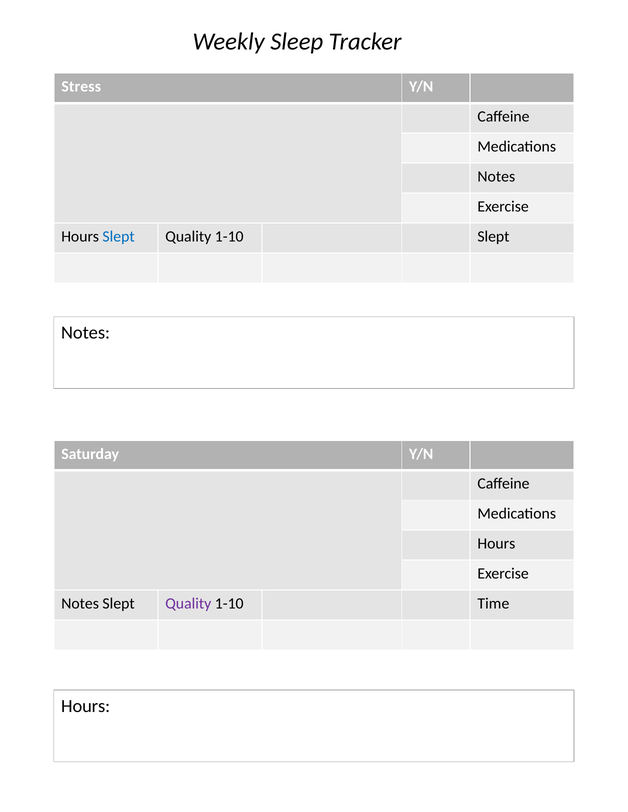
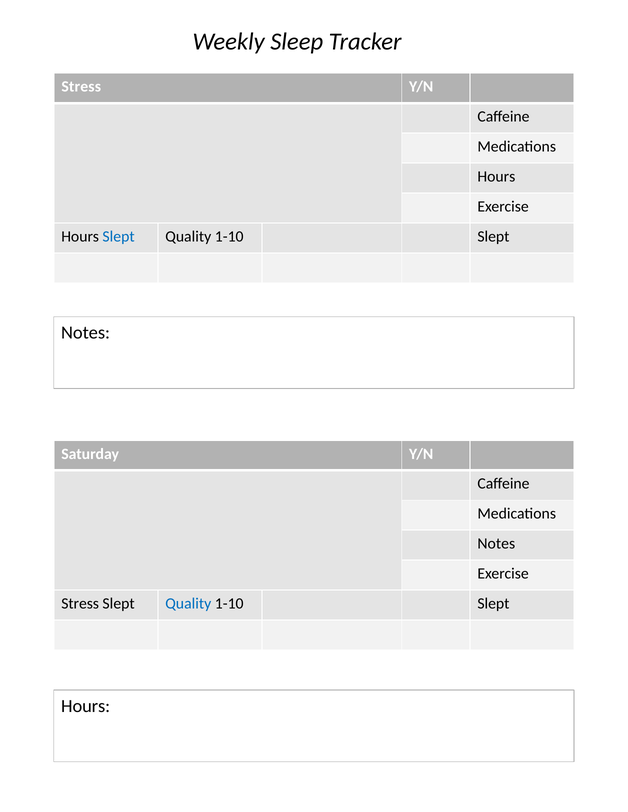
Notes at (496, 177): Notes -> Hours
Hours at (496, 544): Hours -> Notes
Notes at (80, 604): Notes -> Stress
Quality at (188, 604) colour: purple -> blue
Time at (493, 604): Time -> Slept
